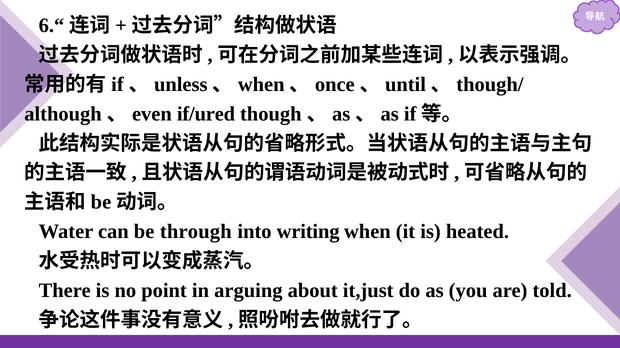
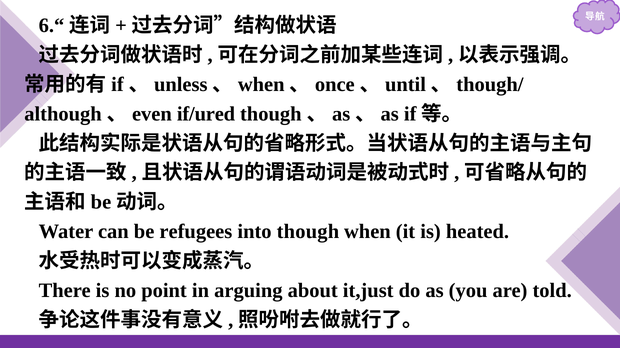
through: through -> refugees
into writing: writing -> though
